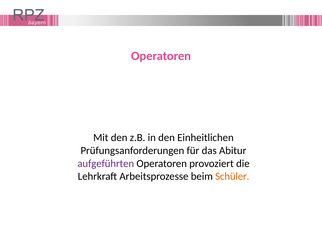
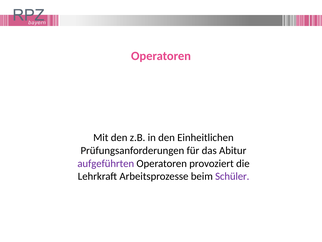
Schüler colour: orange -> purple
